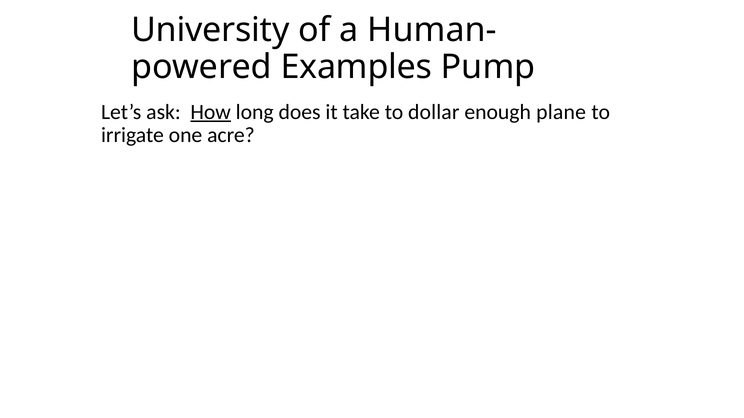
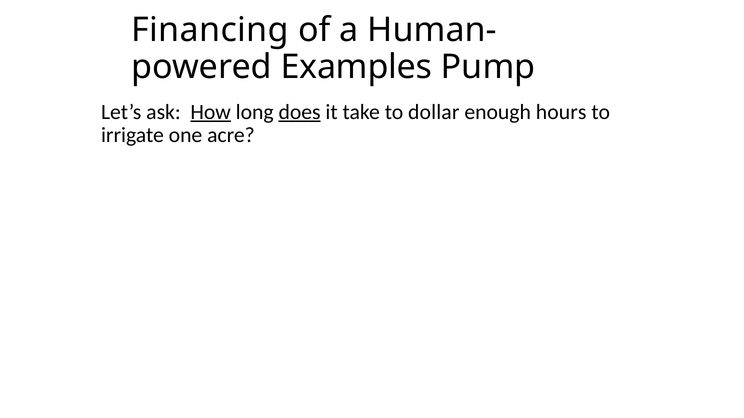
University: University -> Financing
does underline: none -> present
plane: plane -> hours
